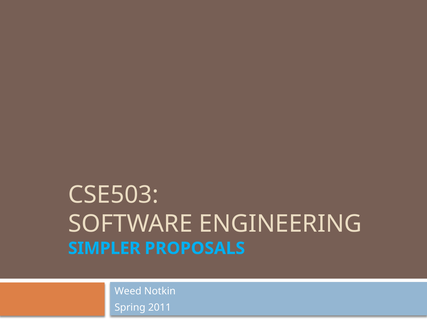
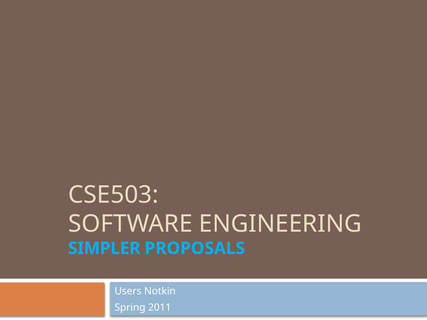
Weed: Weed -> Users
